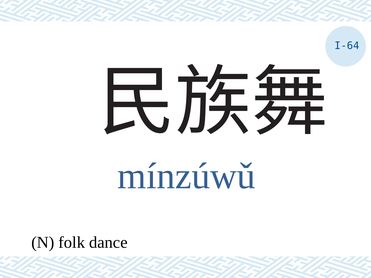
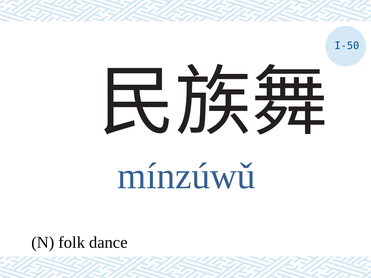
I-64: I-64 -> I-50
